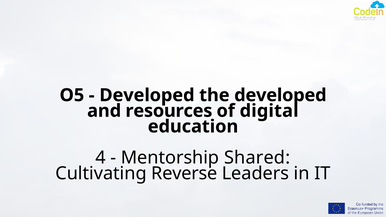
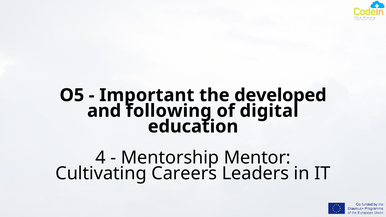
Developed at (147, 95): Developed -> Important
resources: resources -> following
Shared: Shared -> Mentor
Reverse: Reverse -> Careers
